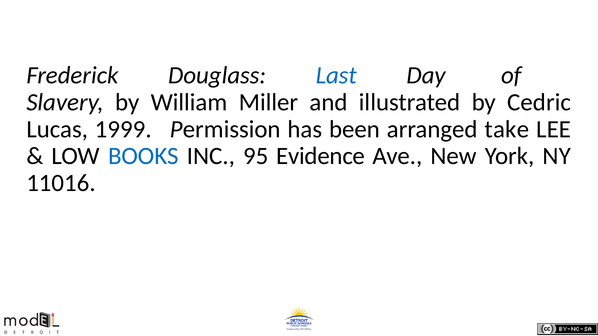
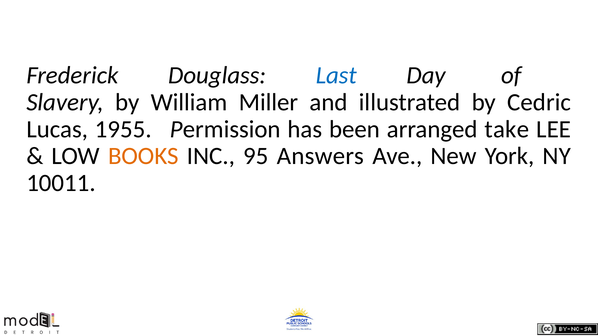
1999: 1999 -> 1955
BOOKS colour: blue -> orange
Evidence: Evidence -> Answers
11016: 11016 -> 10011
